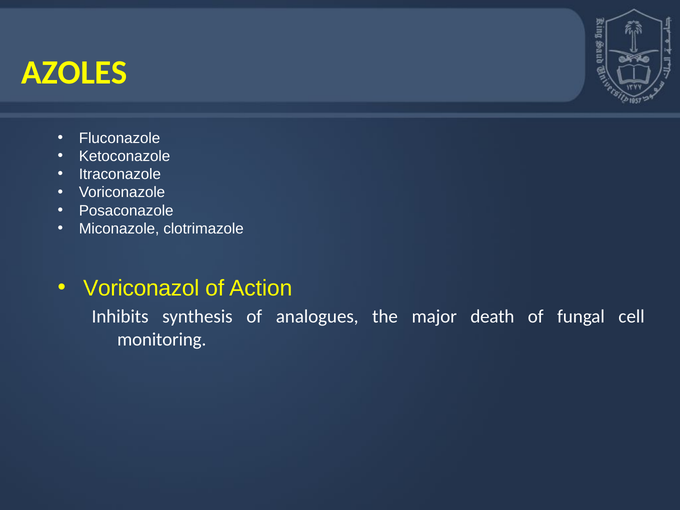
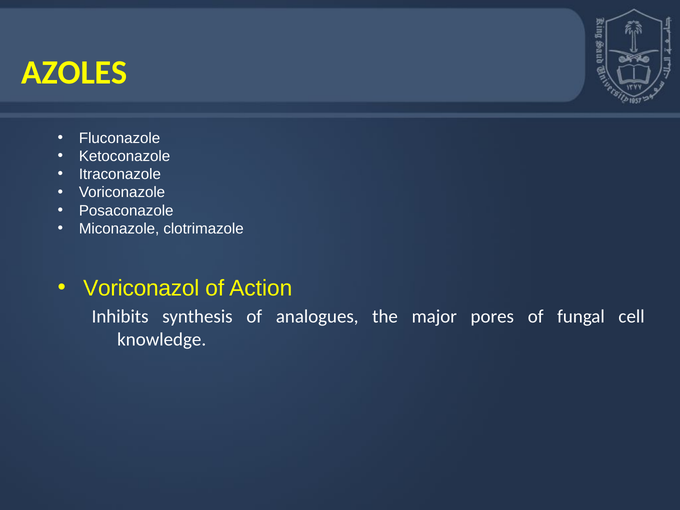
death: death -> pores
monitoring: monitoring -> knowledge
